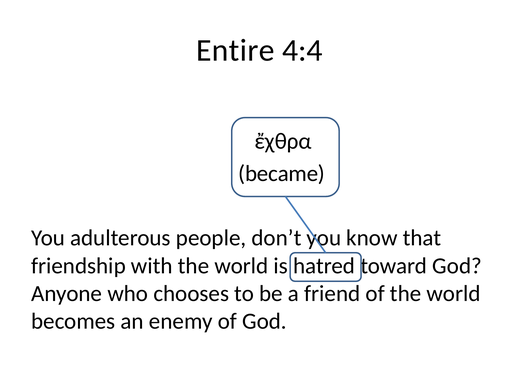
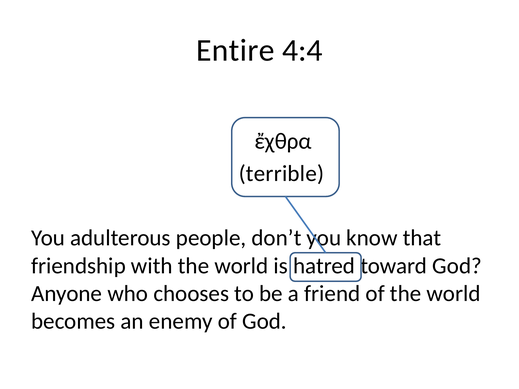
became: became -> terrible
